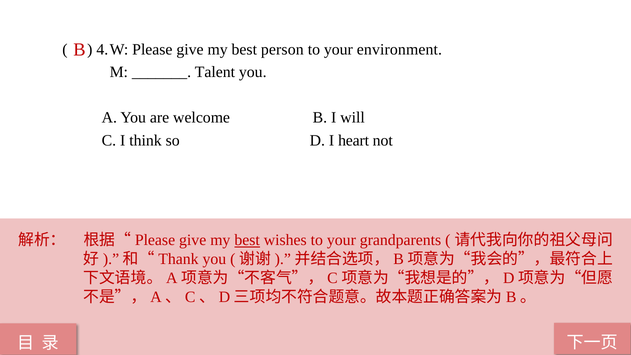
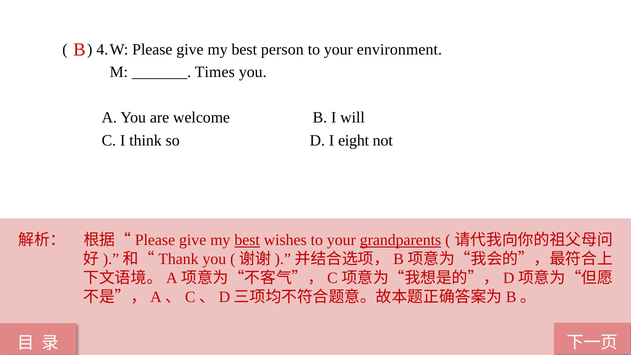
Talent: Talent -> Times
heart: heart -> eight
grandparents underline: none -> present
